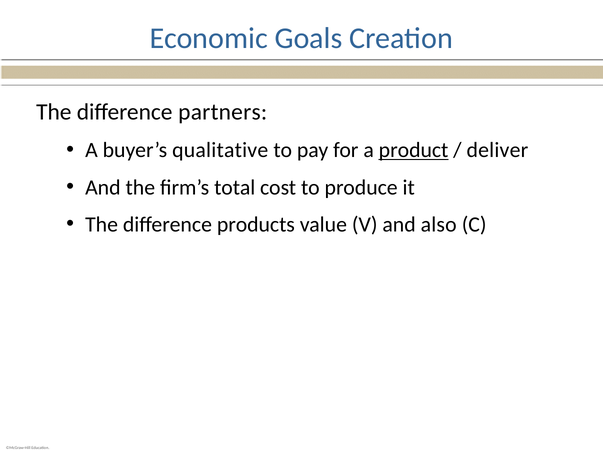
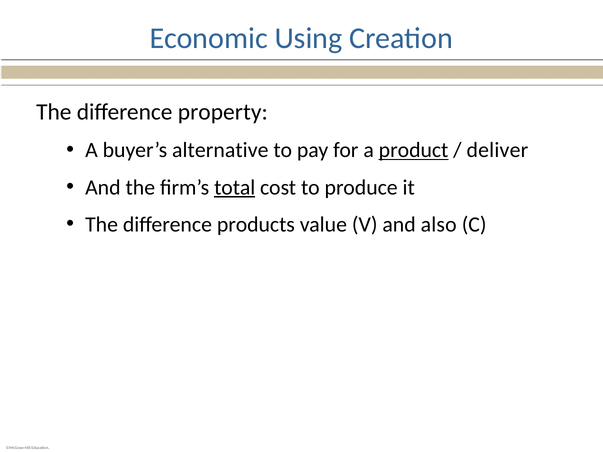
Goals: Goals -> Using
partners: partners -> property
qualitative: qualitative -> alternative
total underline: none -> present
